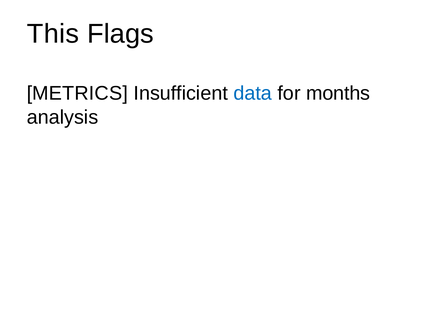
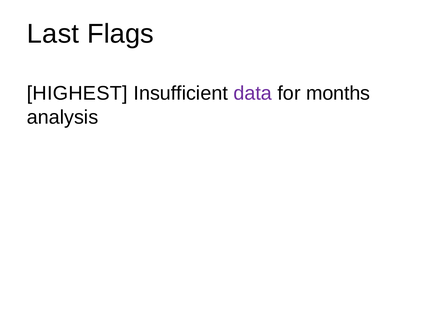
This: This -> Last
METRICS: METRICS -> HIGHEST
data colour: blue -> purple
